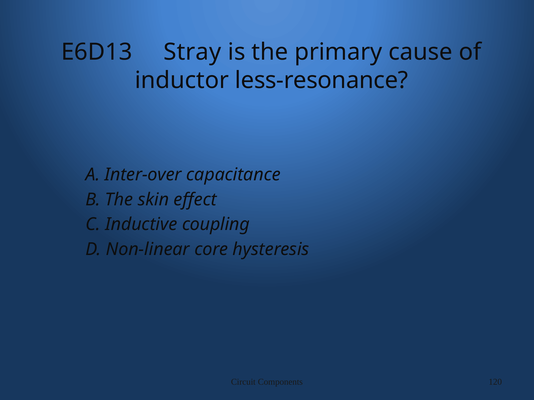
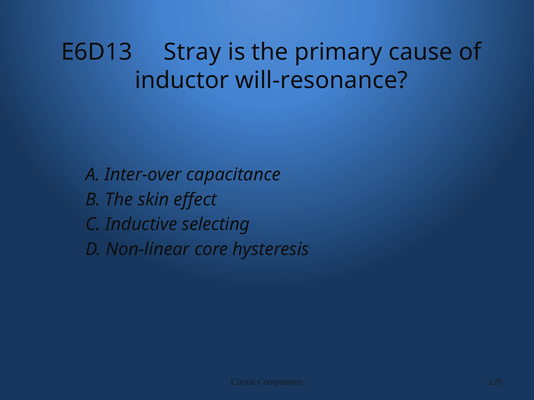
less-resonance: less-resonance -> will-resonance
coupling: coupling -> selecting
